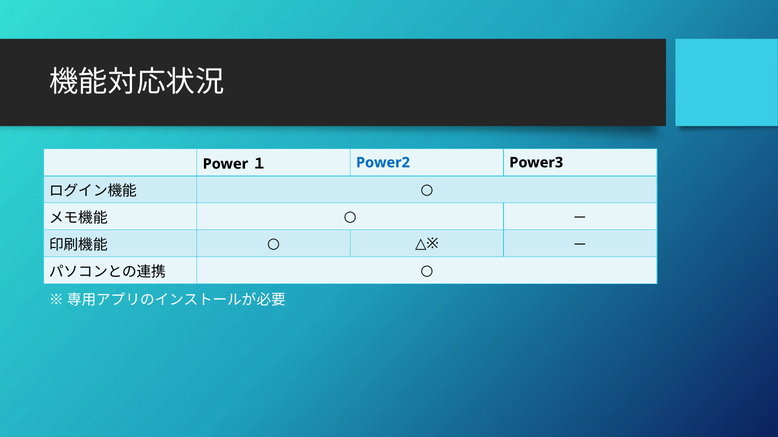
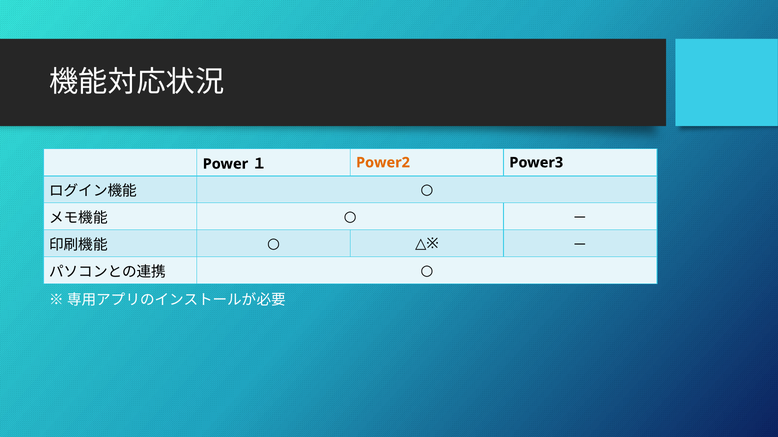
Power2 colour: blue -> orange
